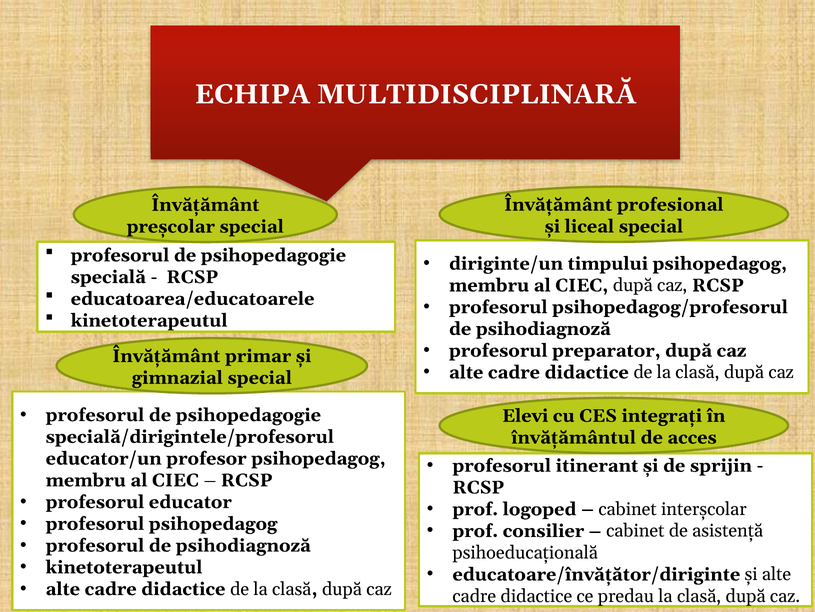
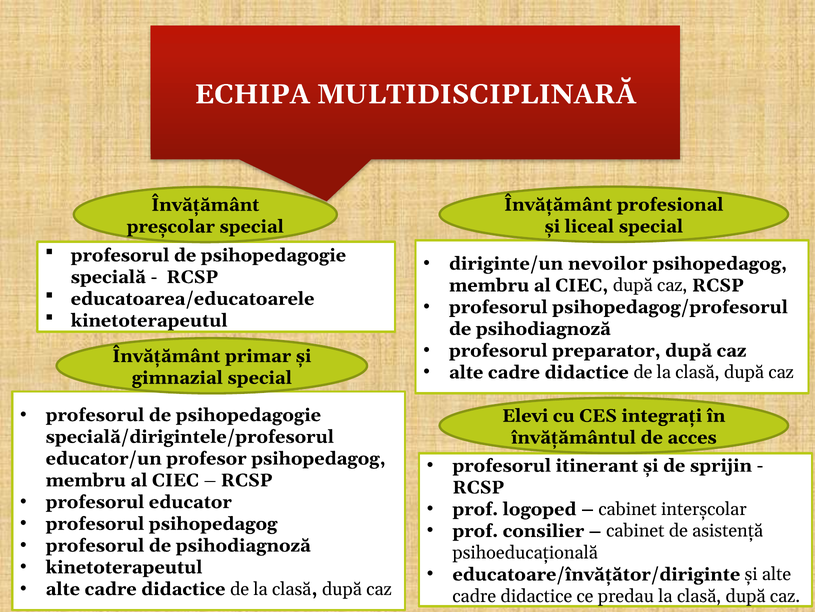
timpului: timpului -> nevoilor
